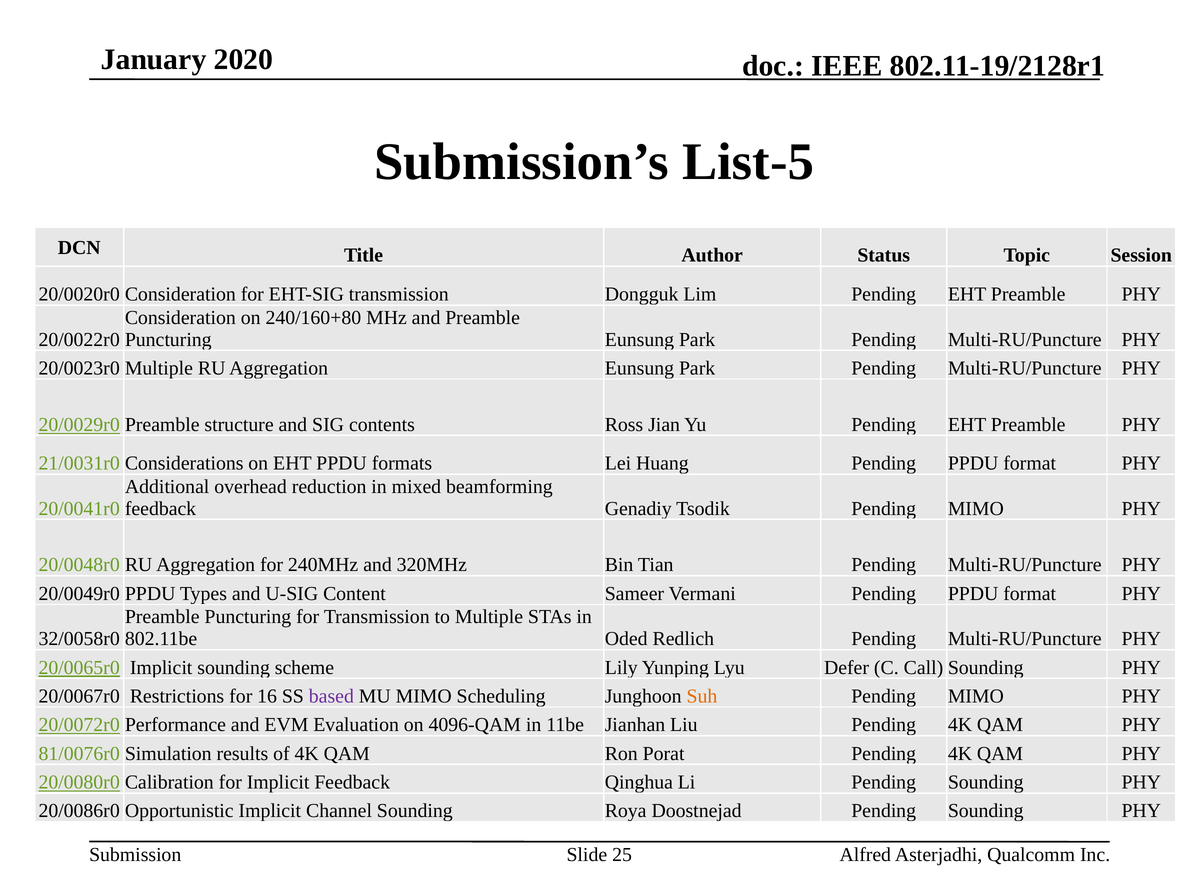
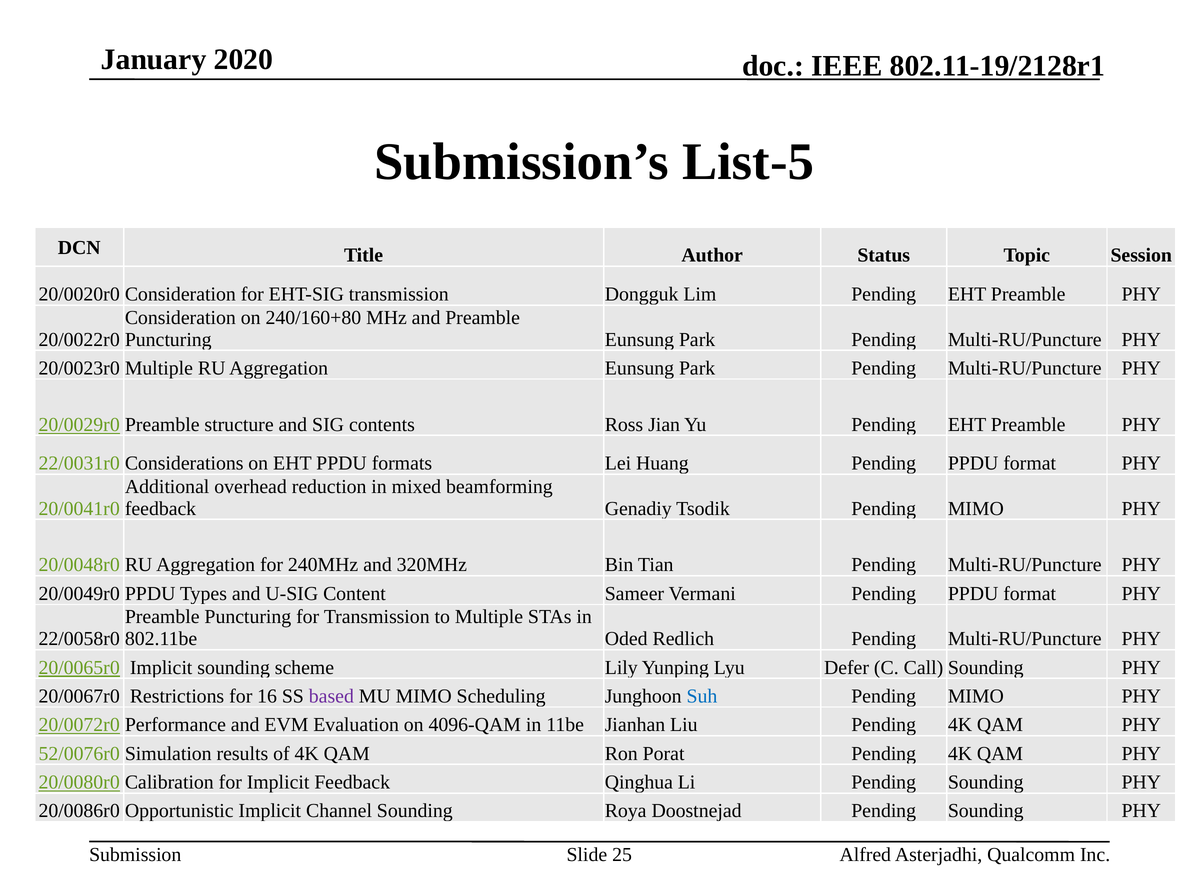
21/0031r0: 21/0031r0 -> 22/0031r0
32/0058r0: 32/0058r0 -> 22/0058r0
Suh colour: orange -> blue
81/0076r0: 81/0076r0 -> 52/0076r0
